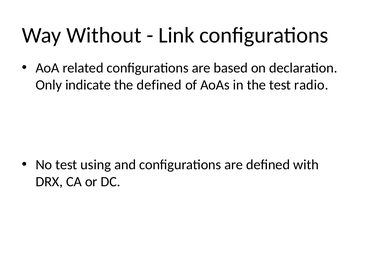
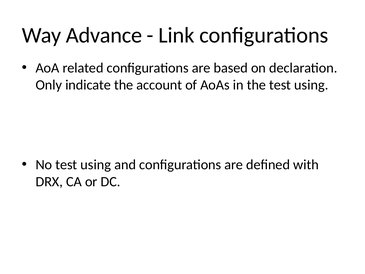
Without: Without -> Advance
the defined: defined -> account
the test radio: radio -> using
